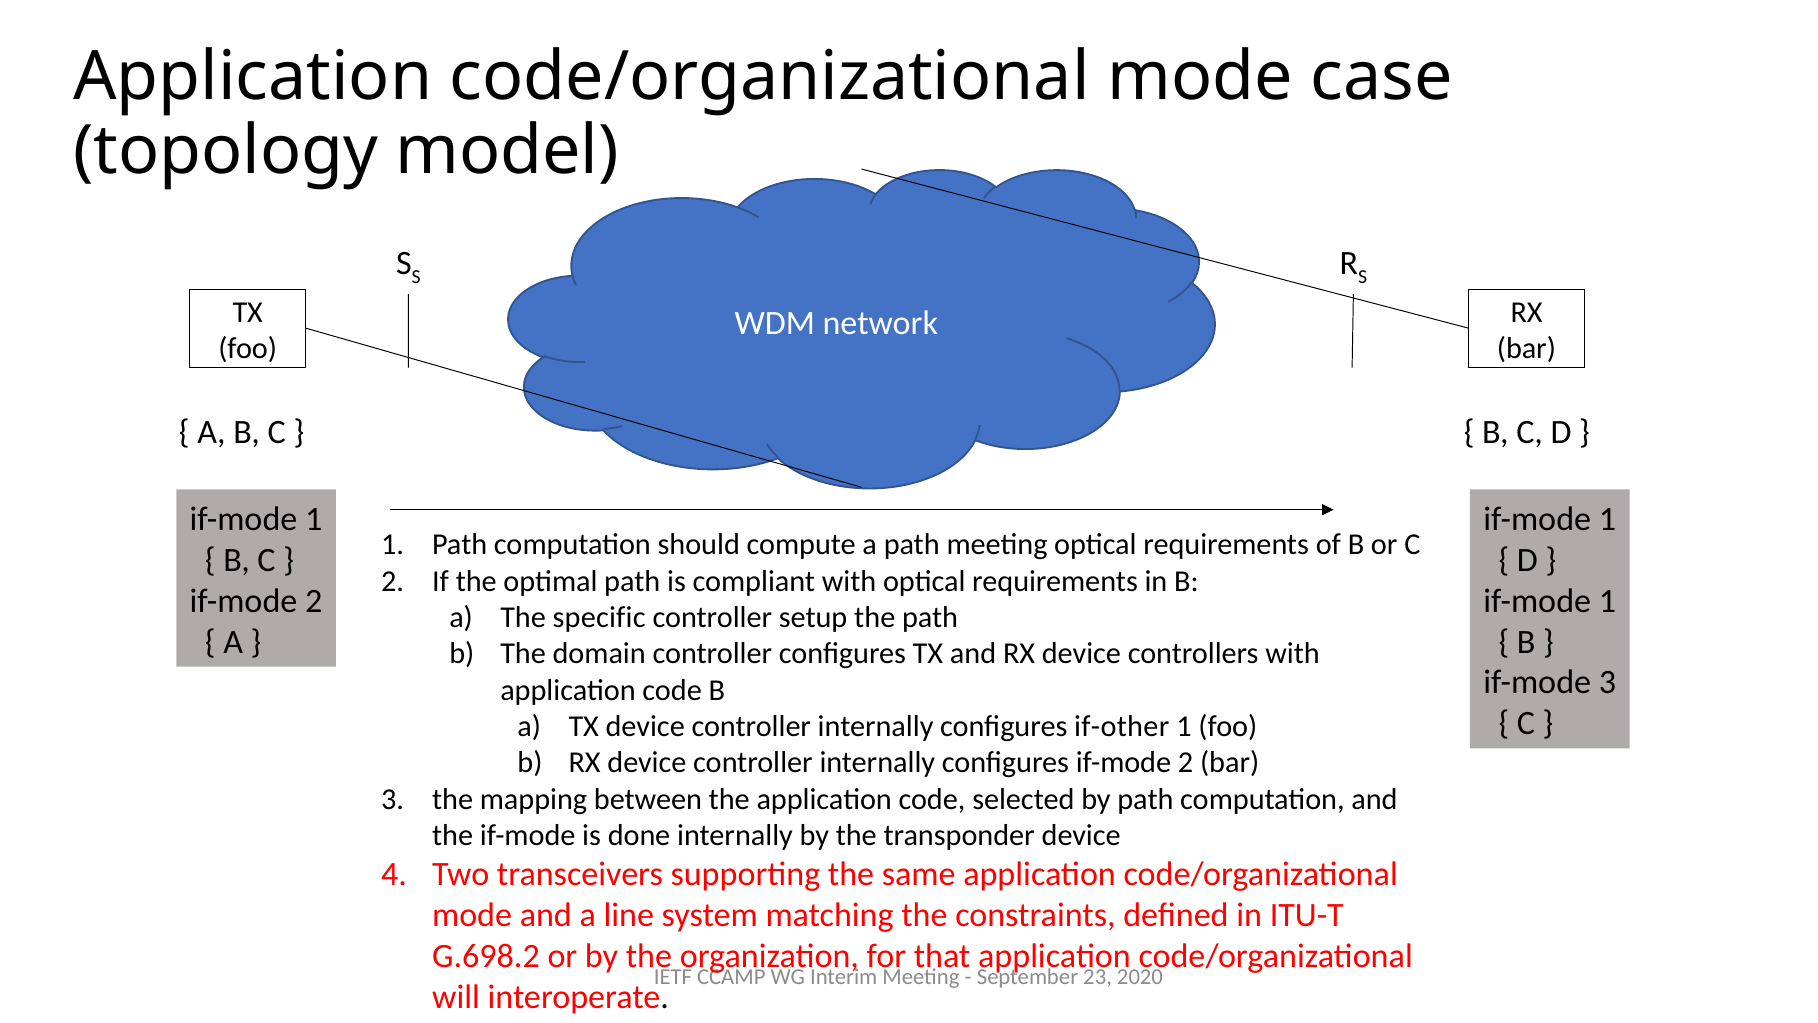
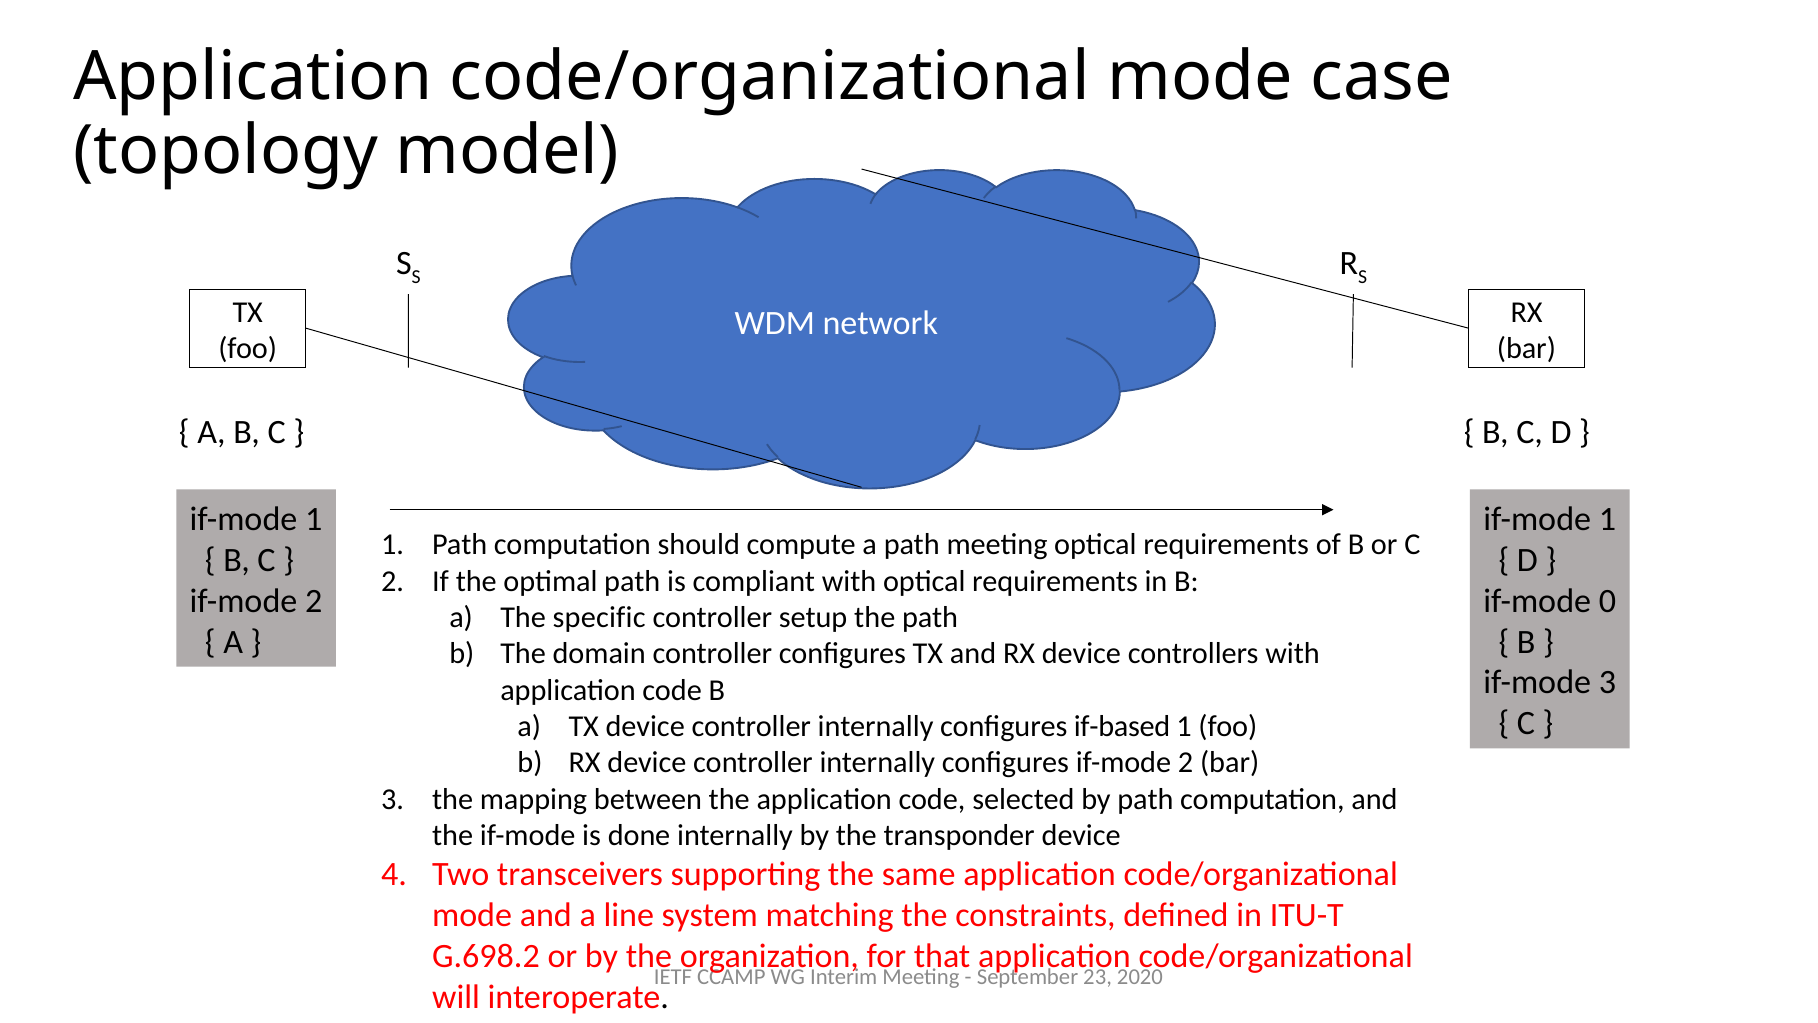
1 at (1607, 601): 1 -> 0
if-other: if-other -> if-based
